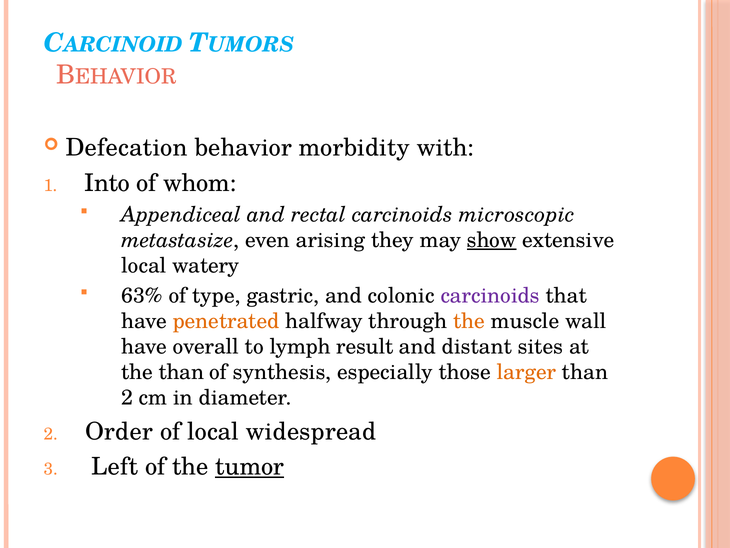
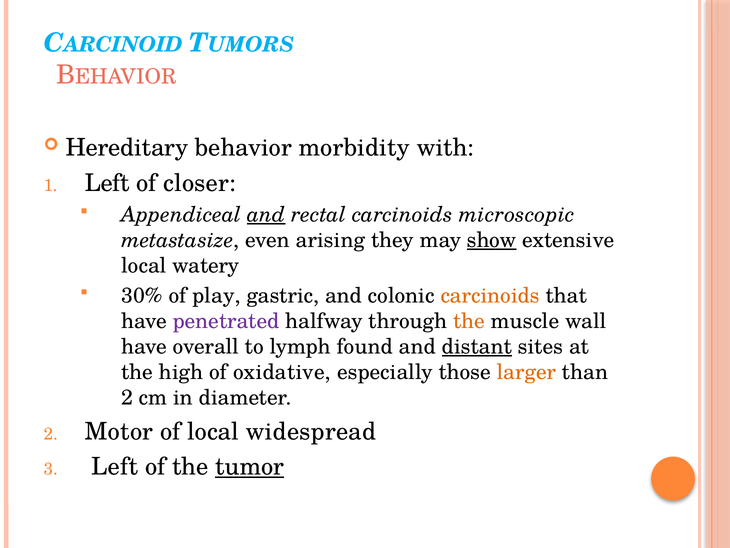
Defecation: Defecation -> Hereditary
Into at (107, 183): Into -> Left
whom: whom -> closer
and at (266, 214) underline: none -> present
63%: 63% -> 30%
type: type -> play
carcinoids at (490, 295) colour: purple -> orange
penetrated colour: orange -> purple
result: result -> found
distant underline: none -> present
the than: than -> high
synthesis: synthesis -> oxidative
Order: Order -> Motor
